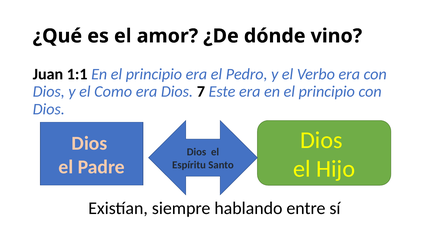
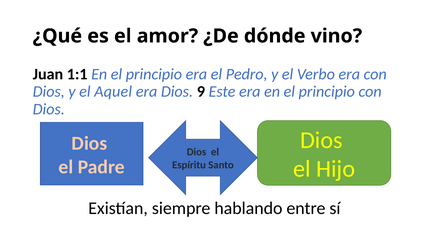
Como: Como -> Aquel
7: 7 -> 9
